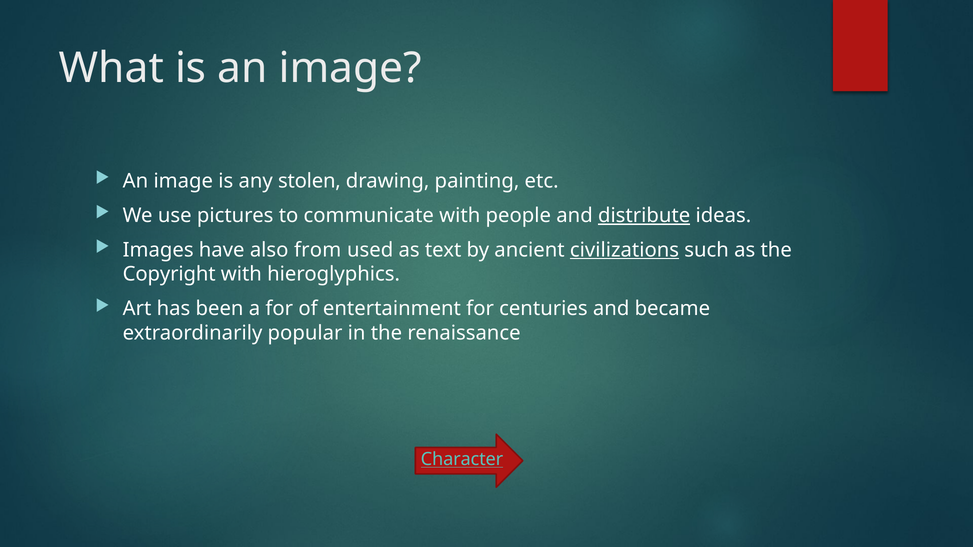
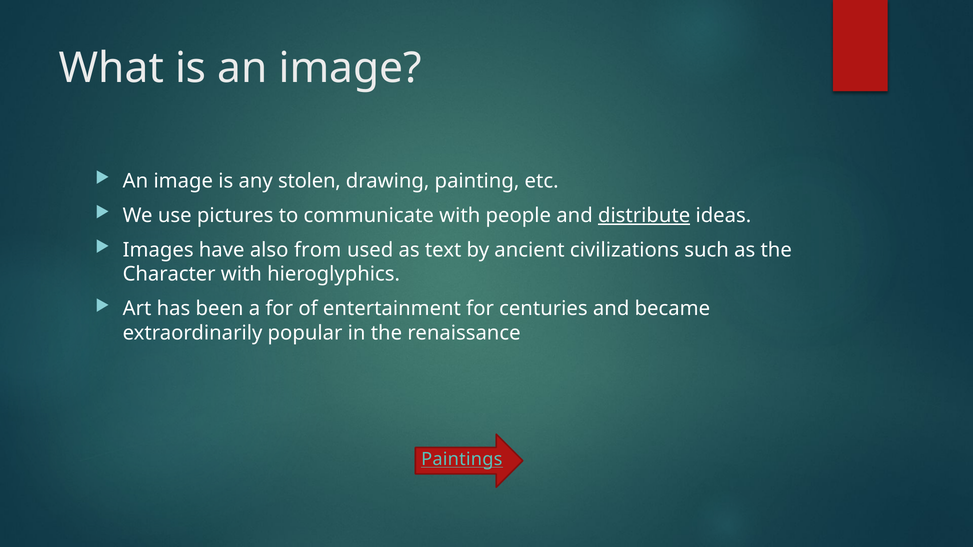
civilizations underline: present -> none
Copyright: Copyright -> Character
Character: Character -> Paintings
